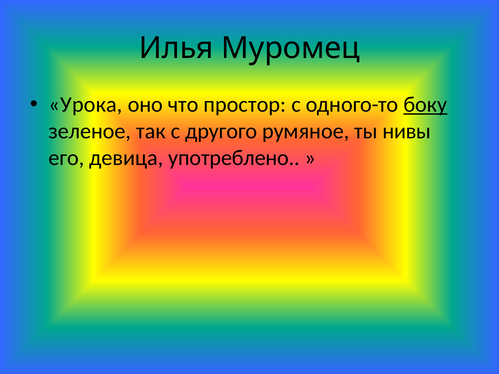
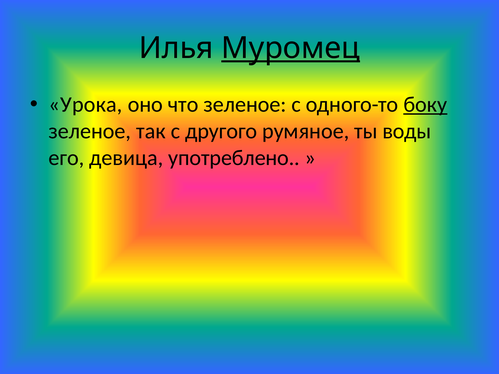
Муромец underline: none -> present
что простор: простор -> зеленое
нивы: нивы -> воды
